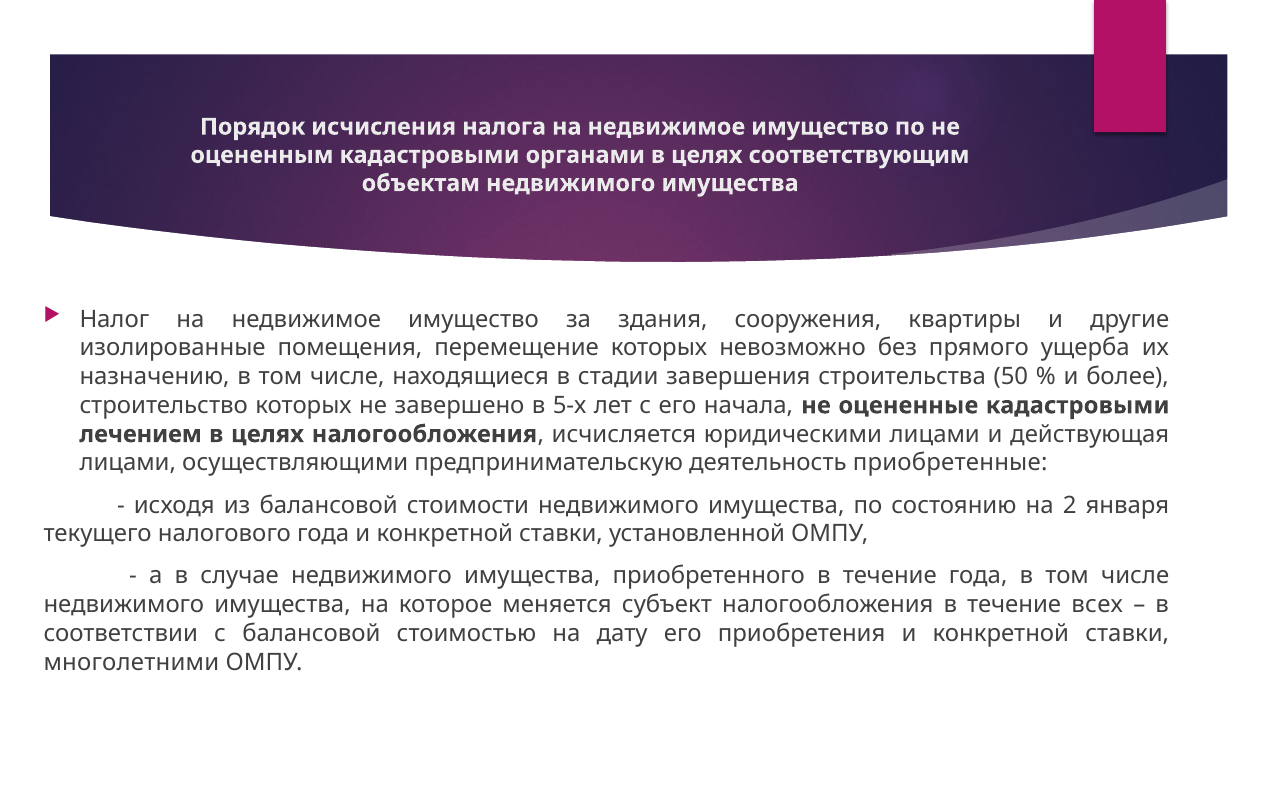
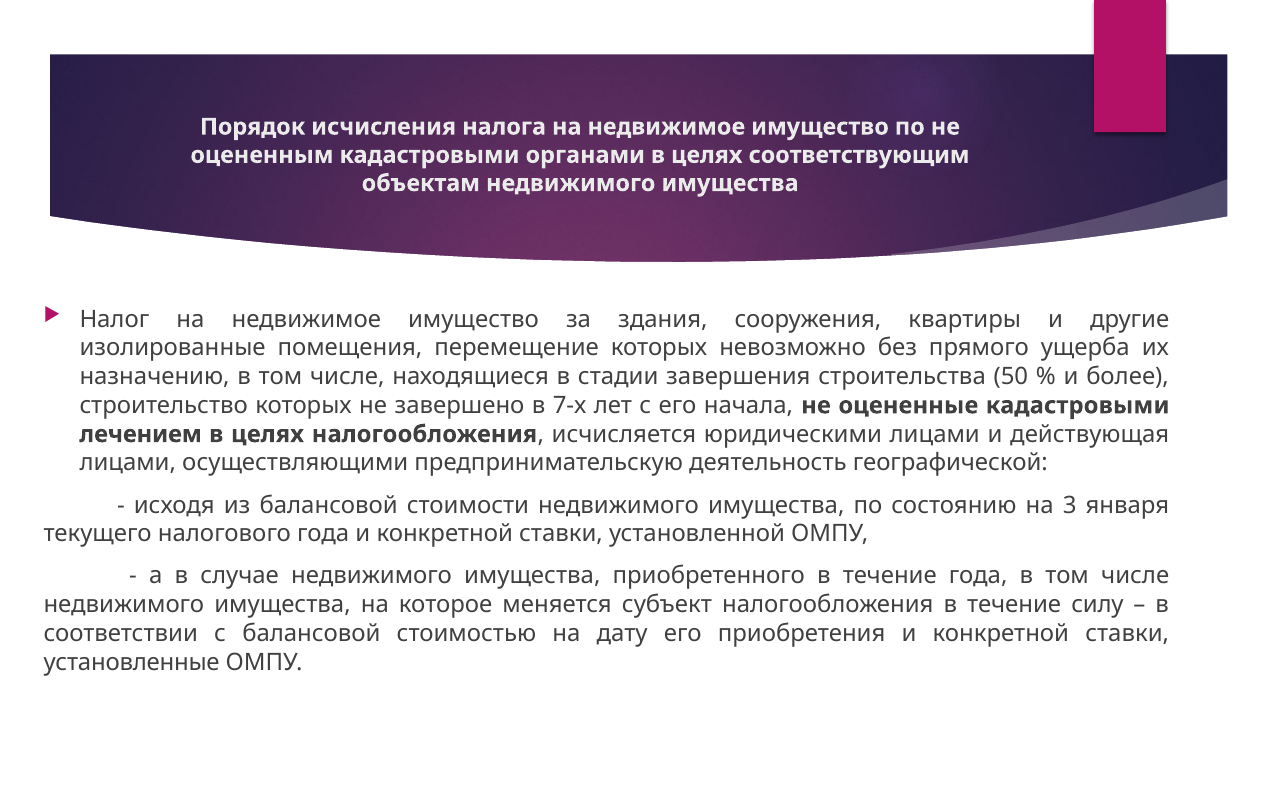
5-х: 5-х -> 7-х
приобретенные: приобретенные -> географической
2: 2 -> 3
всех: всех -> силу
многолетними: многолетними -> установленные
